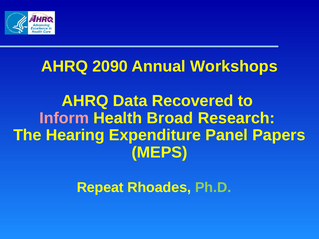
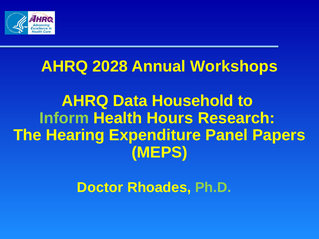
2090: 2090 -> 2028
Recovered: Recovered -> Household
Inform colour: pink -> light green
Broad: Broad -> Hours
Repeat: Repeat -> Doctor
